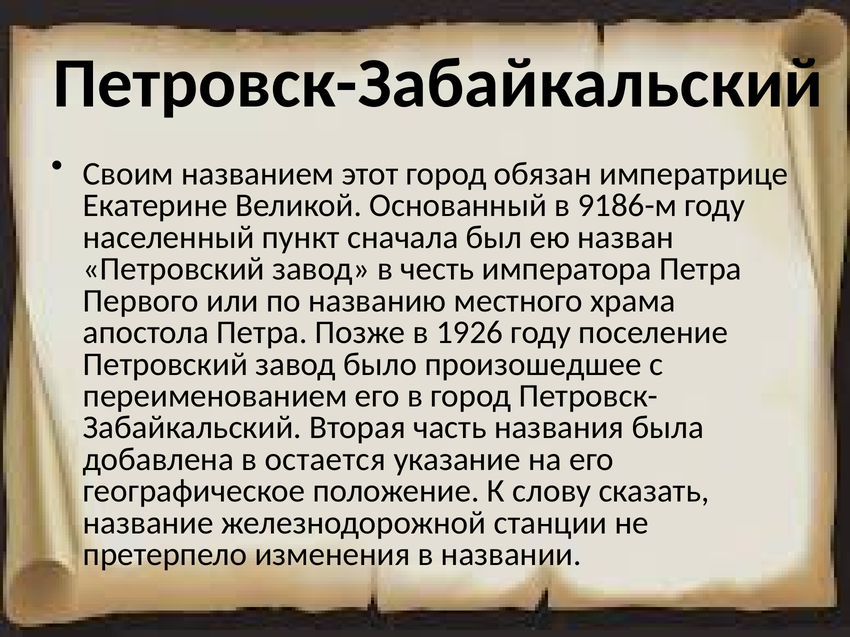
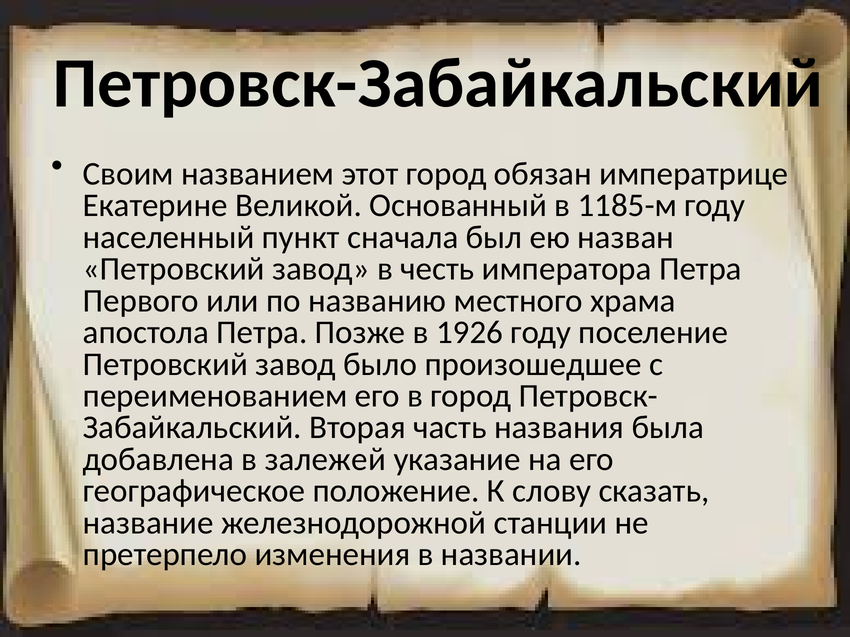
9186-м: 9186-м -> 1185-м
остается: остается -> залежей
